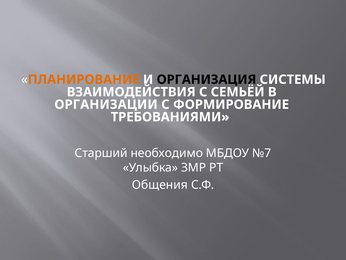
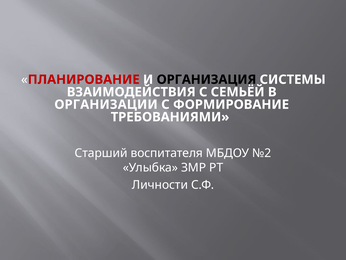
ПЛАНИРОВАНИЕ colour: orange -> red
необходимо: необходимо -> воспитателя
№7: №7 -> №2
Общения: Общения -> Личности
